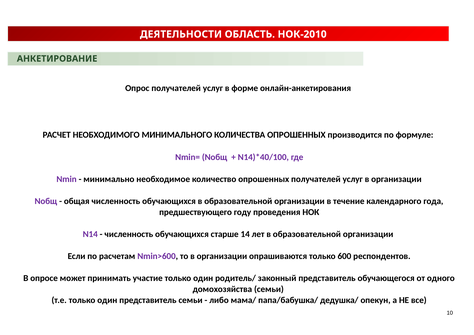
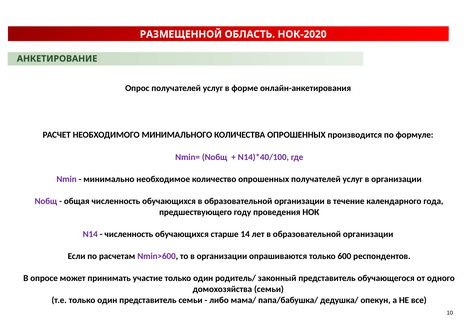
ДЕЯТЕЛЬНОСТИ: ДЕЯТЕЛЬНОСТИ -> РАЗМЕЩЕННОЙ
НОК-2010: НОК-2010 -> НОК-2020
